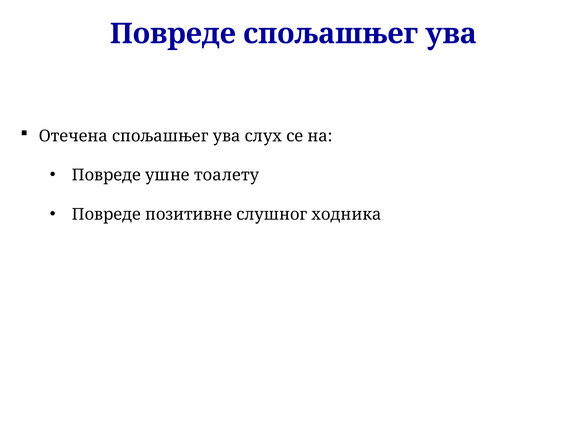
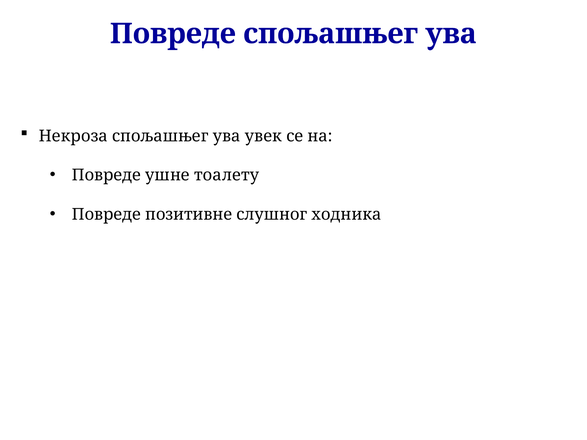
Отечена: Отечена -> Некроза
слух: слух -> увек
